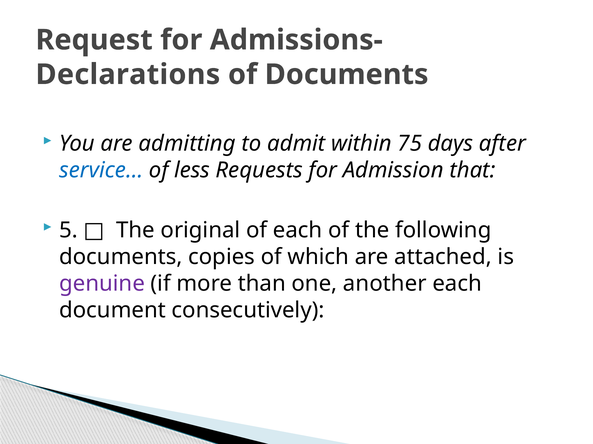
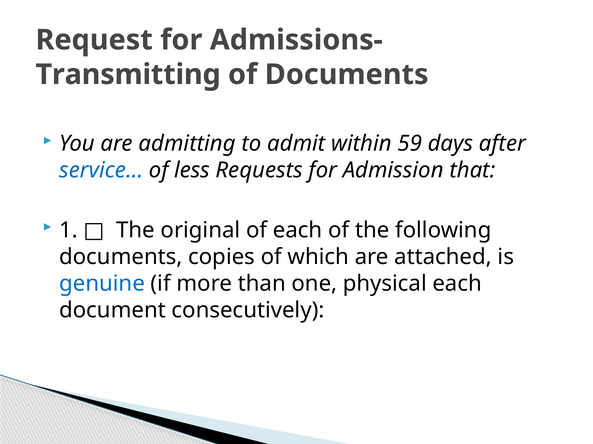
Declarations: Declarations -> Transmitting
75: 75 -> 59
5: 5 -> 1
genuine colour: purple -> blue
another: another -> physical
